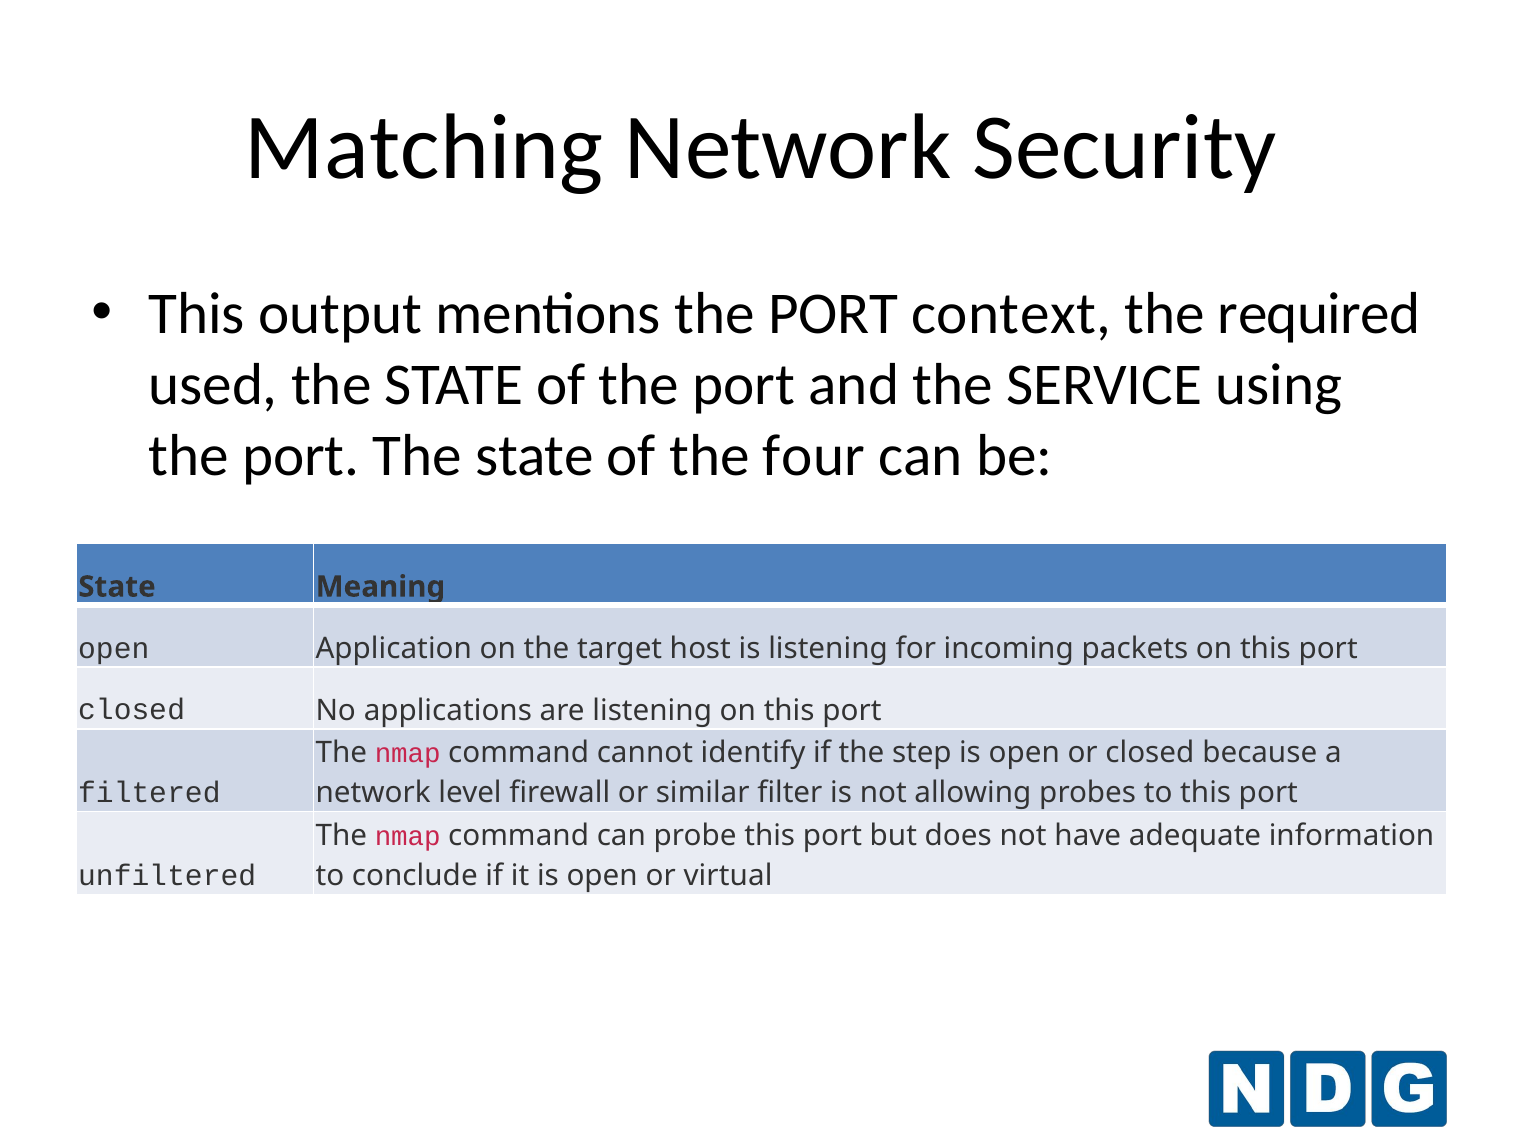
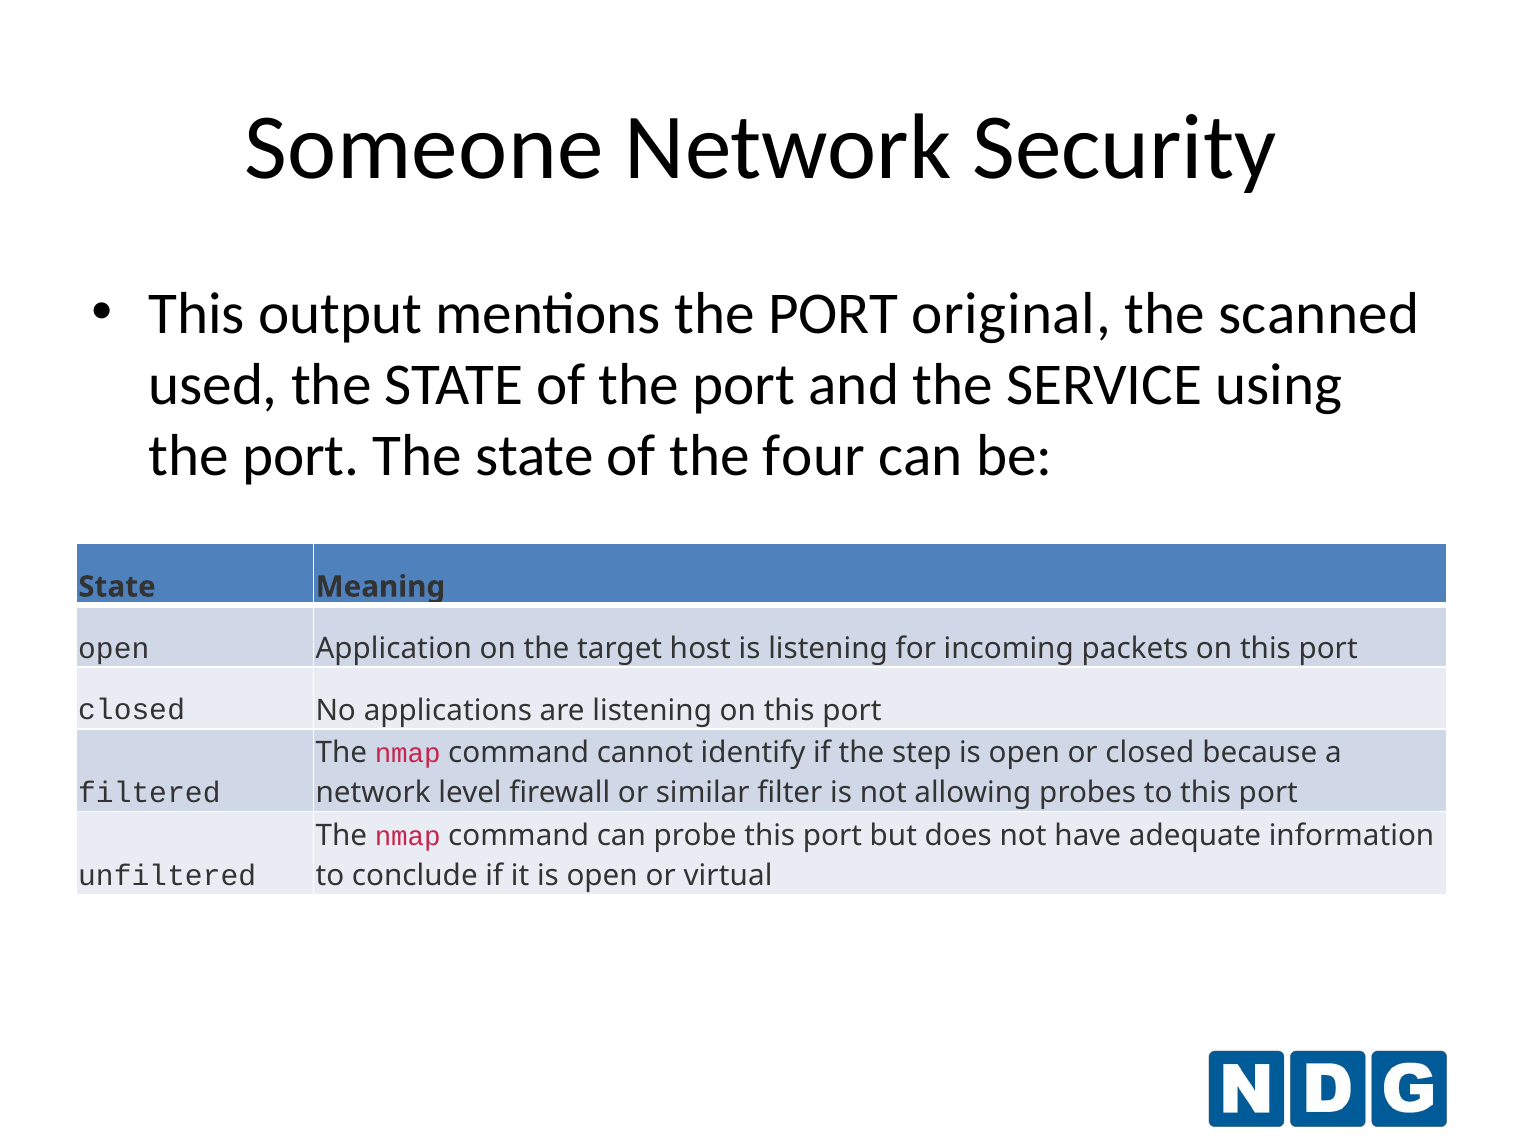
Matching: Matching -> Someone
context: context -> original
required: required -> scanned
